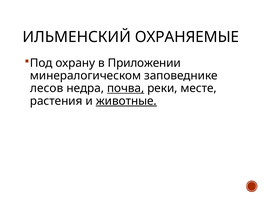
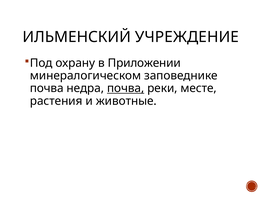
ОХРАНЯЕМЫЕ: ОХРАНЯЕМЫЕ -> УЧРЕЖДЕНИЕ
лесов at (47, 88): лесов -> почва
животные underline: present -> none
